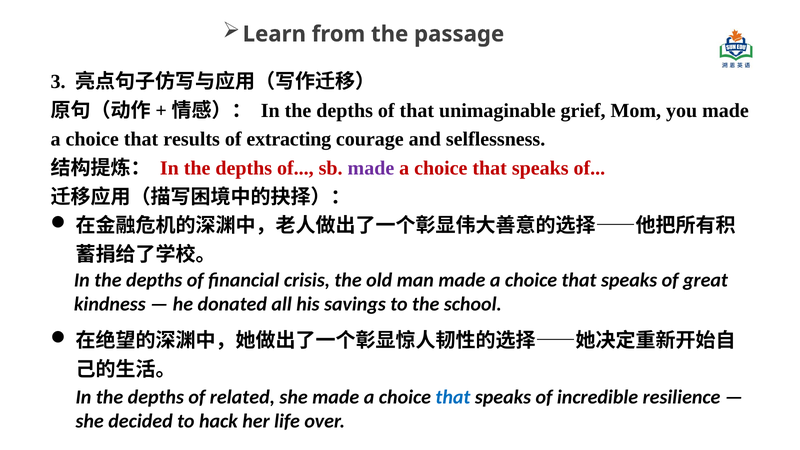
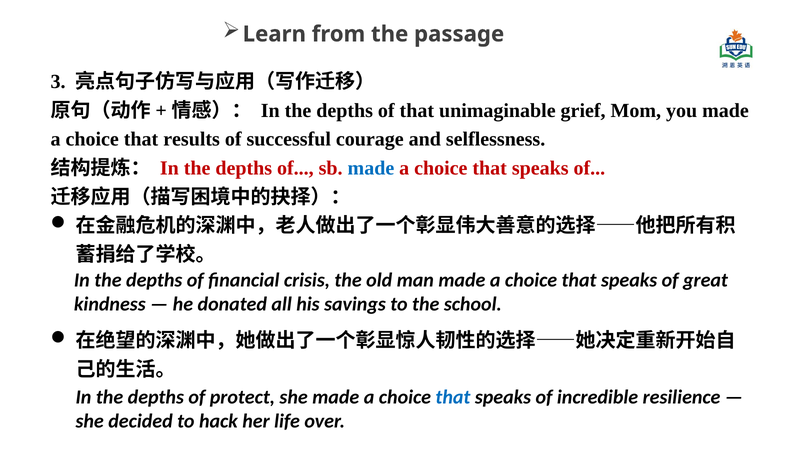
extracting: extracting -> successful
made at (371, 168) colour: purple -> blue
related: related -> protect
